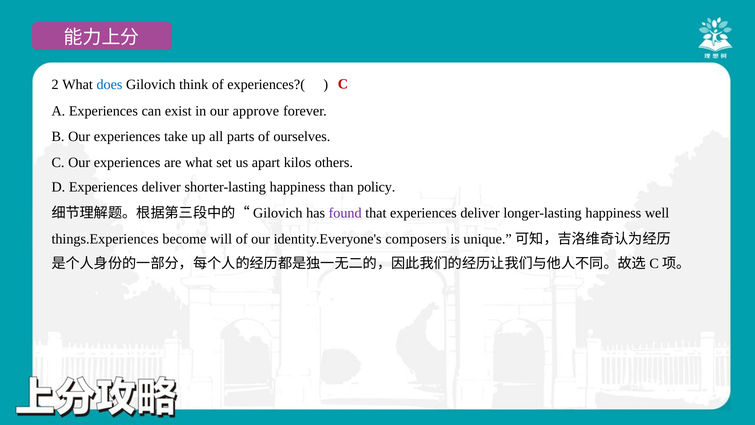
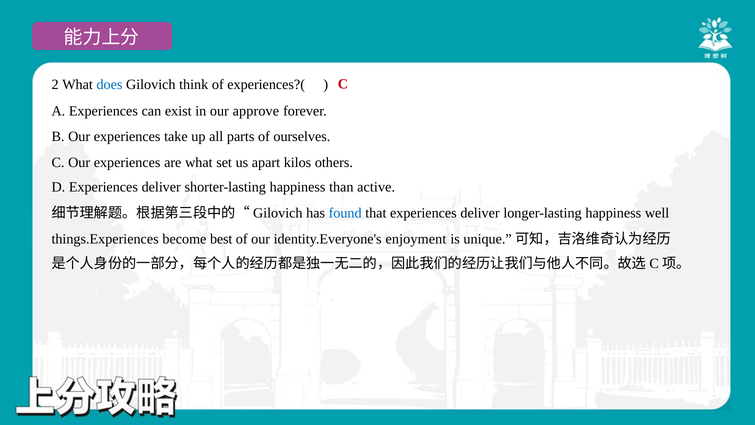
policy: policy -> active
found colour: purple -> blue
will: will -> best
composers: composers -> enjoyment
